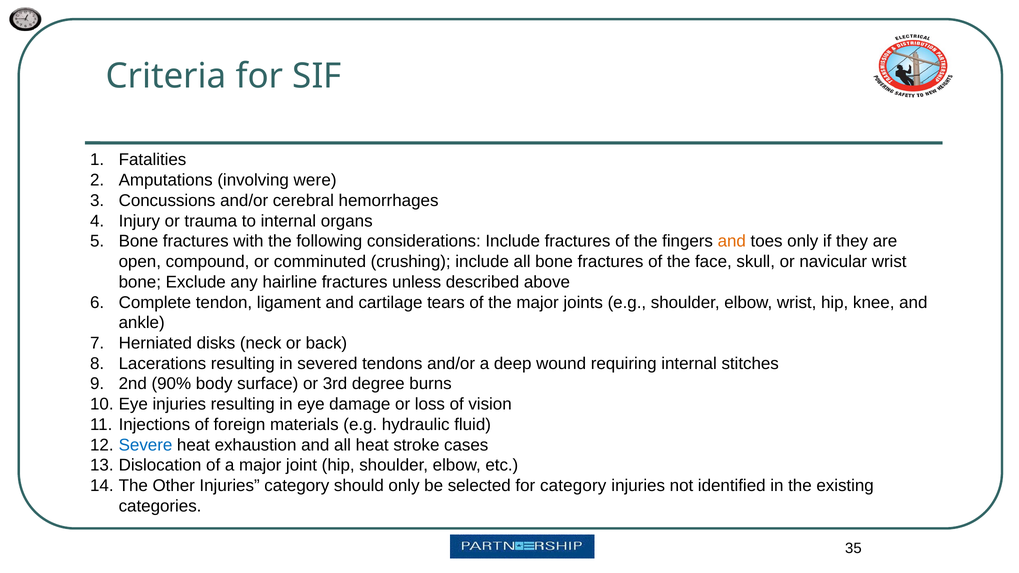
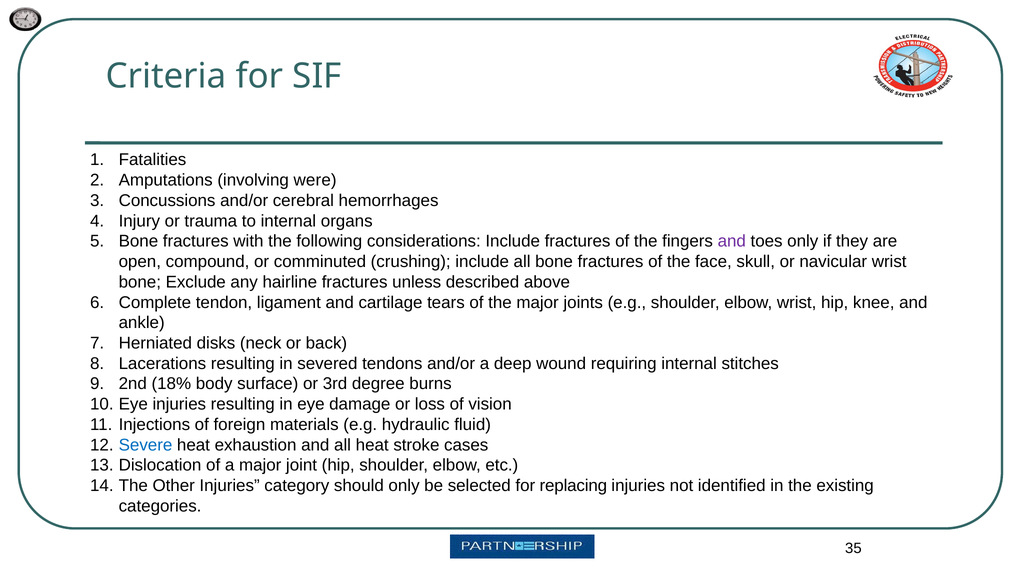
and at (732, 241) colour: orange -> purple
90%: 90% -> 18%
for category: category -> replacing
